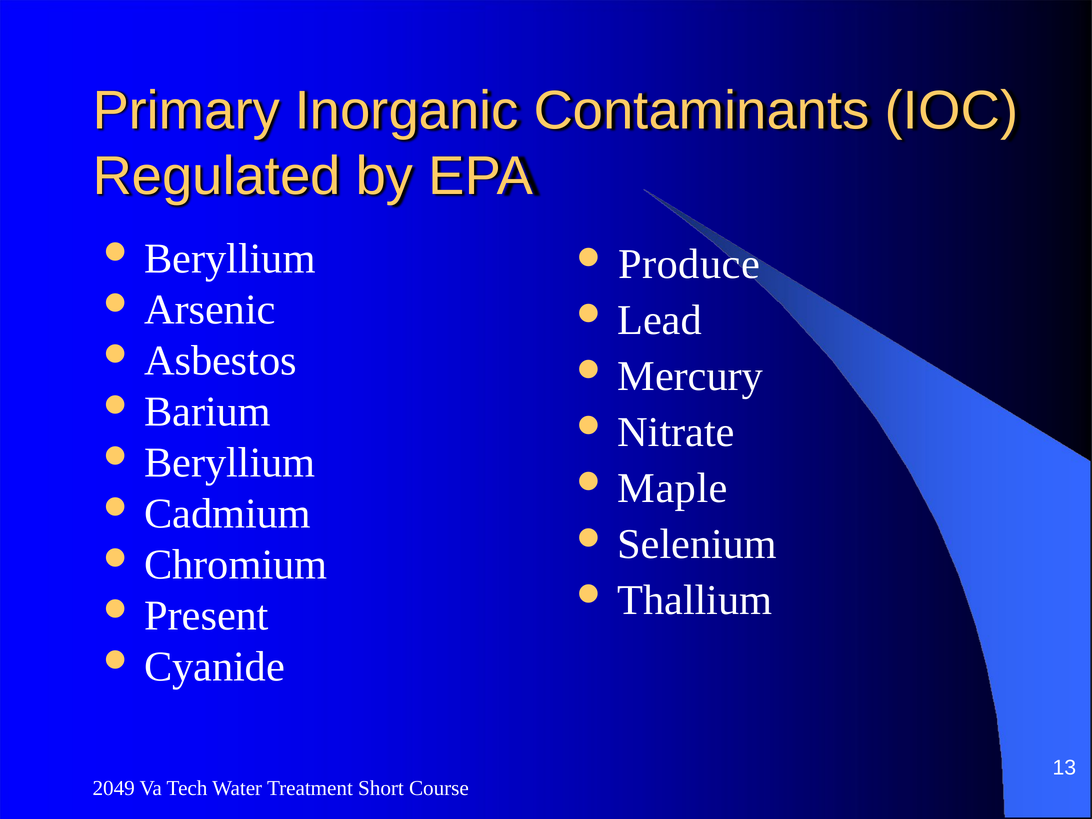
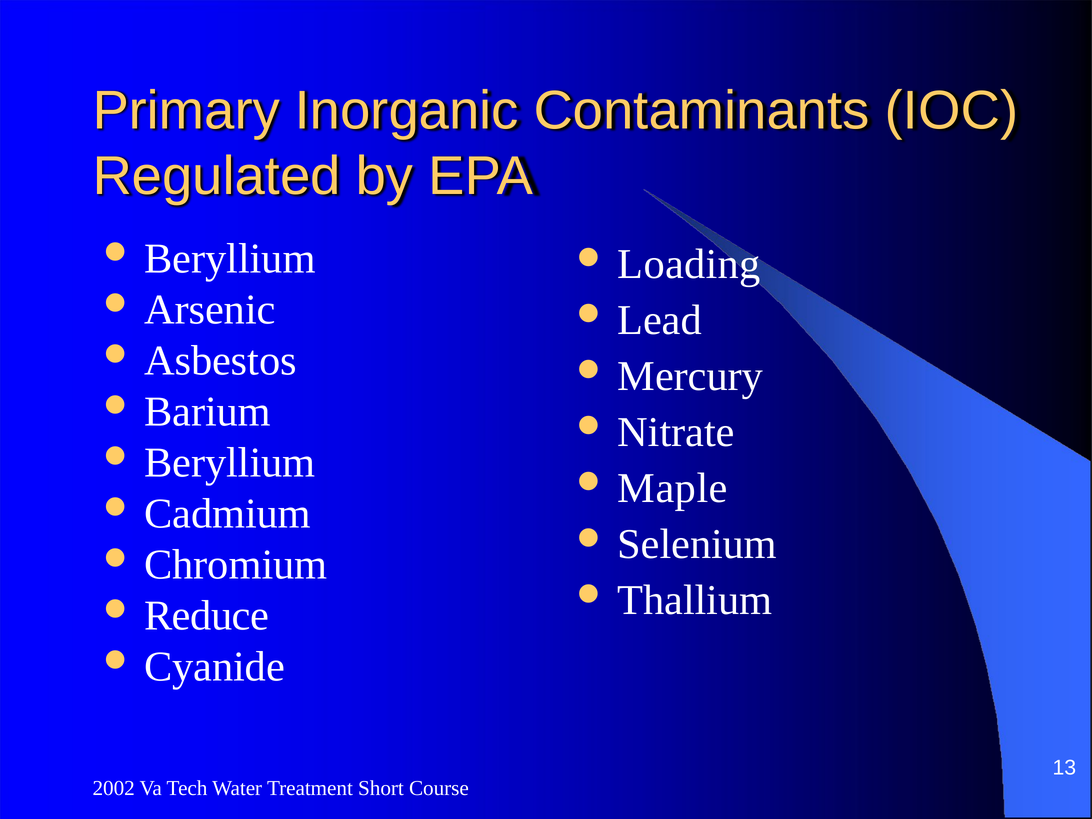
Produce: Produce -> Loading
Present: Present -> Reduce
2049: 2049 -> 2002
